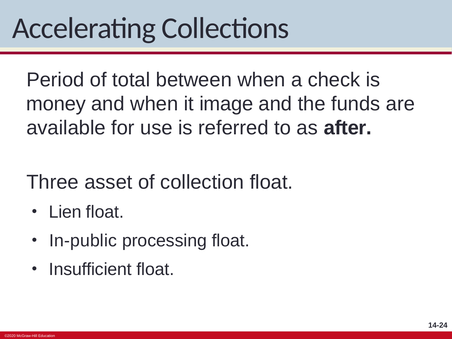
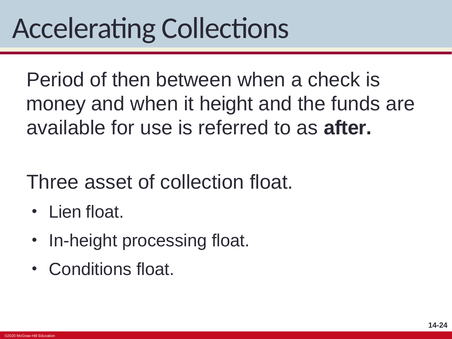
total: total -> then
image: image -> height
In-public: In-public -> In-height
Insufficient: Insufficient -> Conditions
